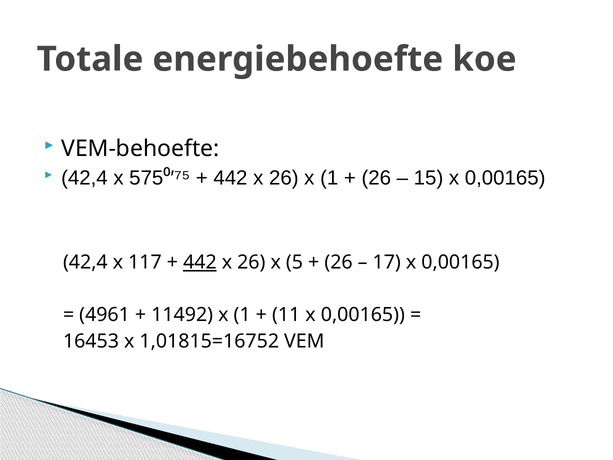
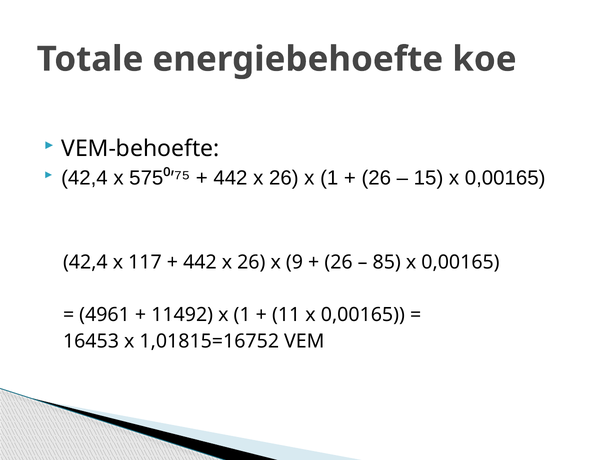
442 at (200, 262) underline: present -> none
5: 5 -> 9
17: 17 -> 85
